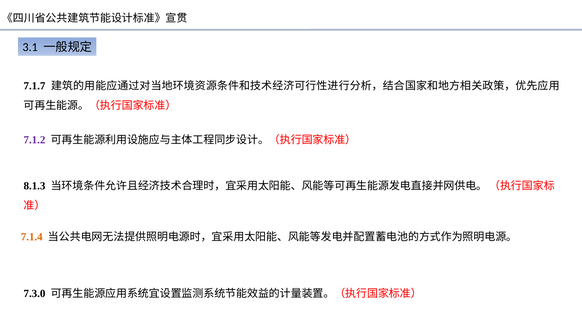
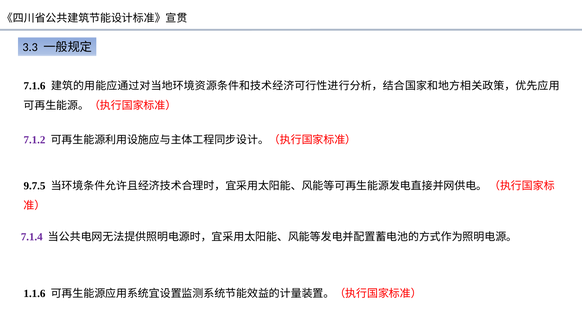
3.1: 3.1 -> 3.3
7.1.7: 7.1.7 -> 7.1.6
8.1.3: 8.1.3 -> 9.7.5
7.1.4 colour: orange -> purple
7.3.0: 7.3.0 -> 1.1.6
